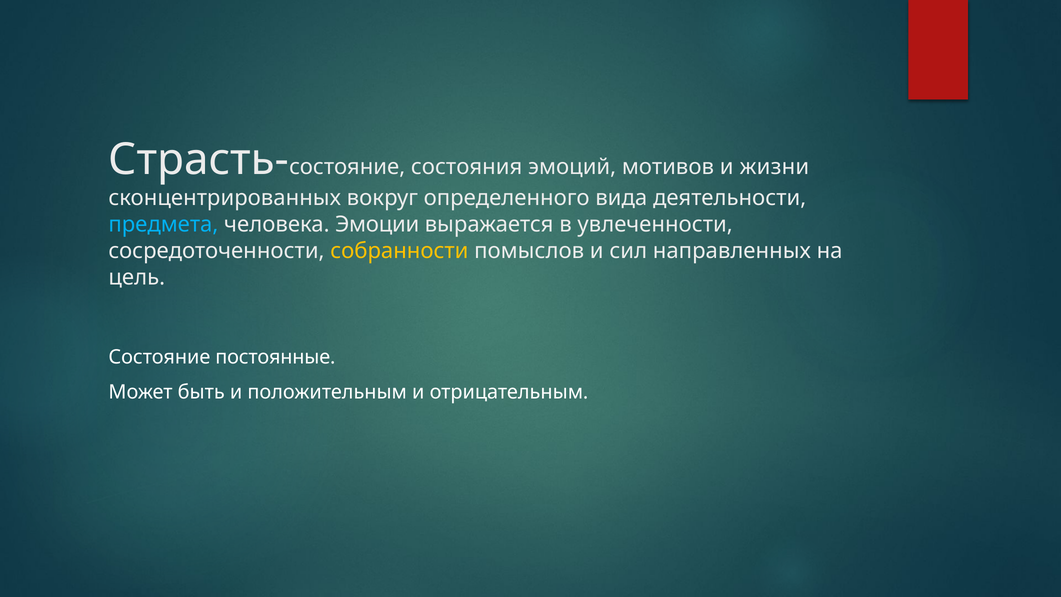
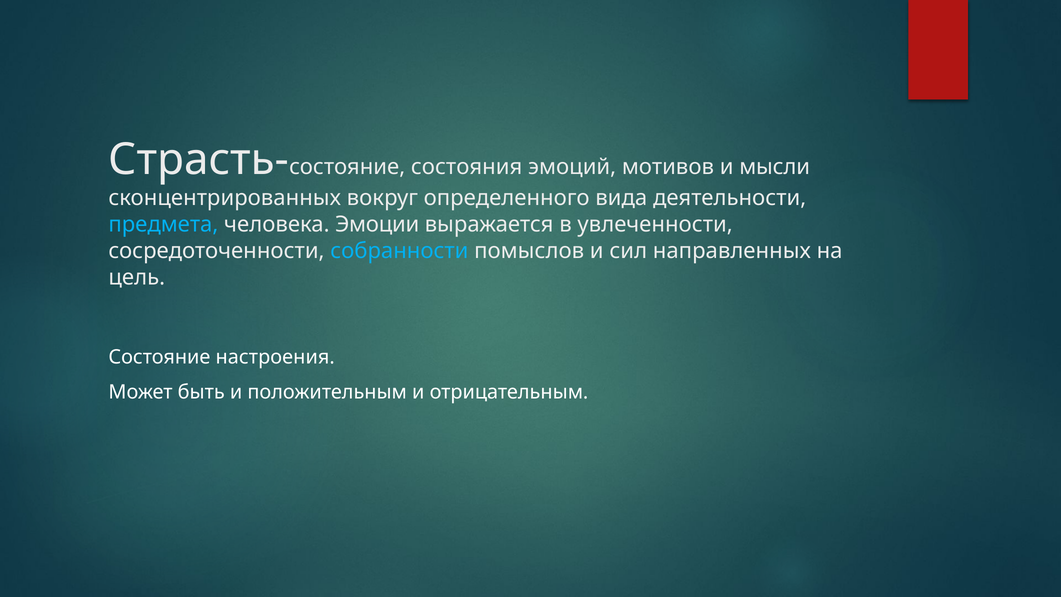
жизни: жизни -> мысли
собранности colour: yellow -> light blue
постоянные: постоянные -> настроения
